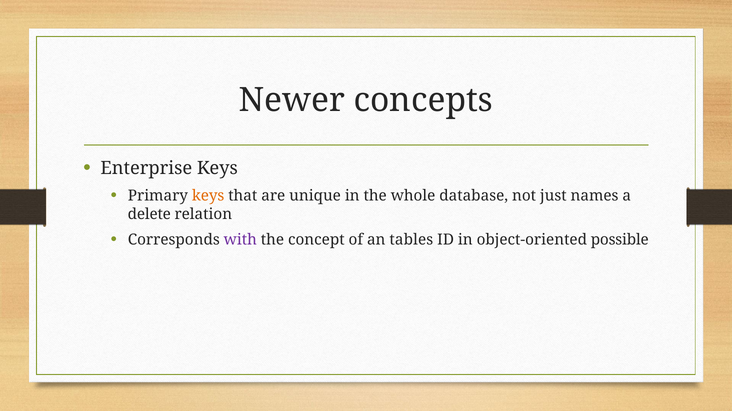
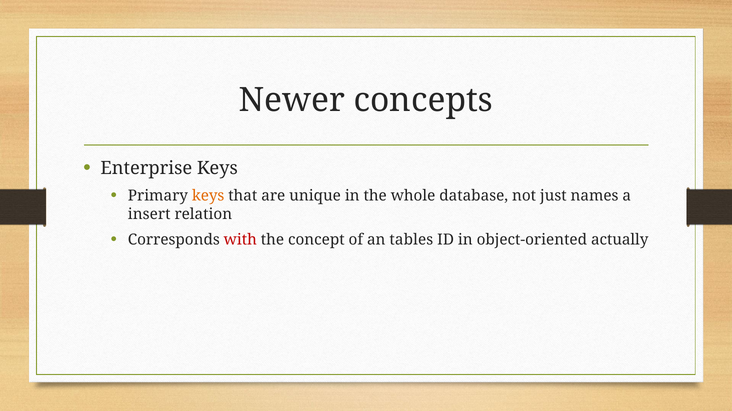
delete: delete -> insert
with colour: purple -> red
possible: possible -> actually
